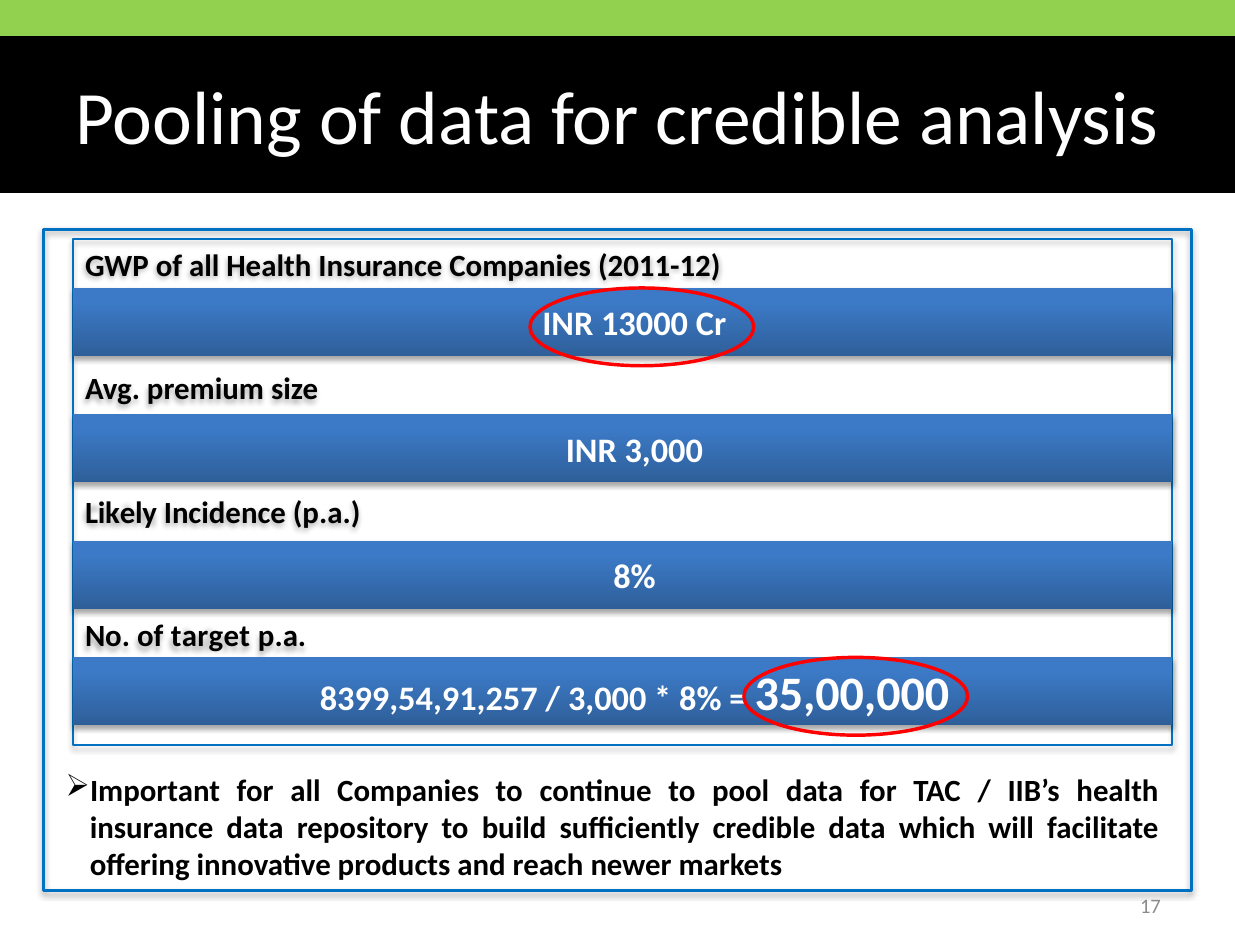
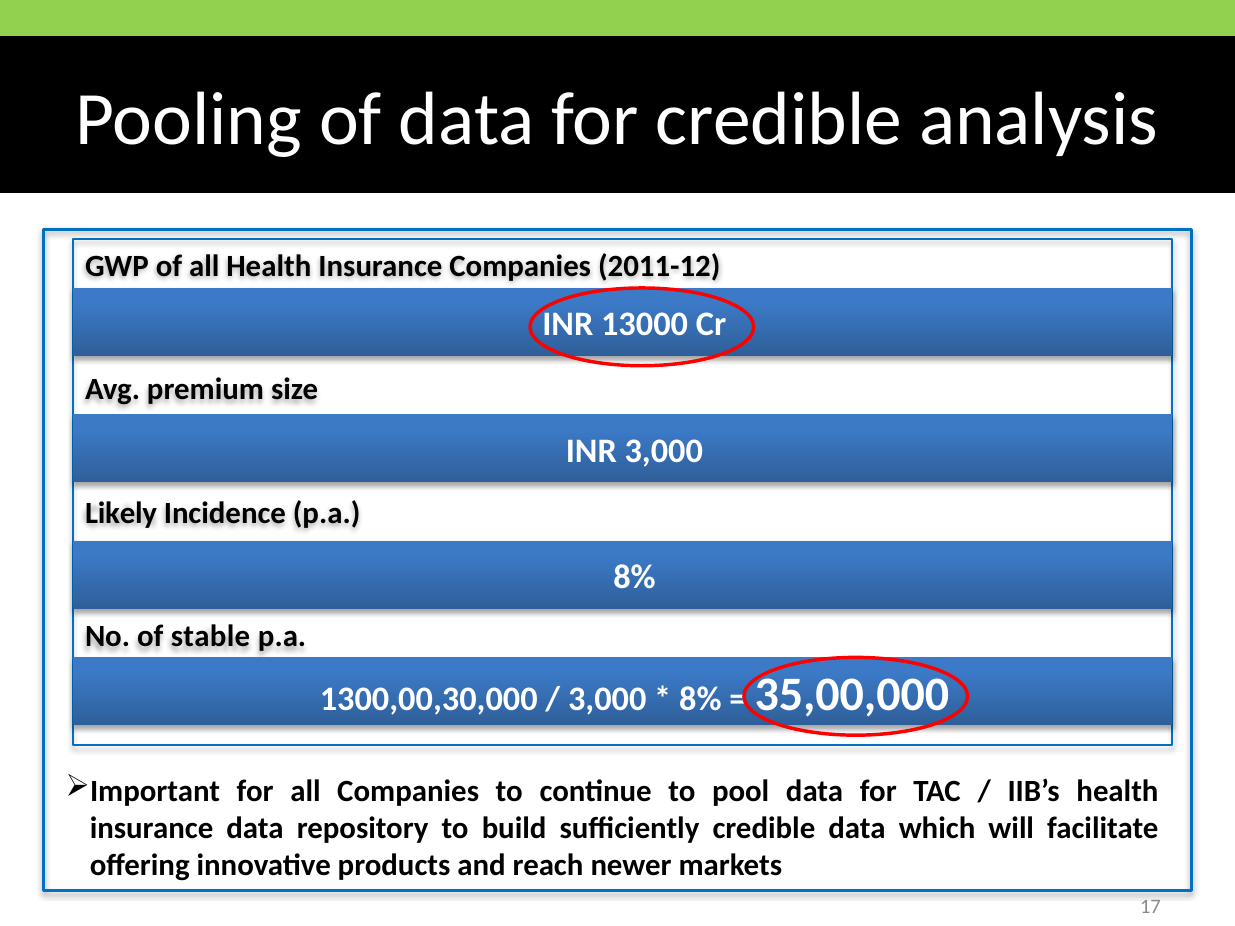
target: target -> stable
8399,54,91,257: 8399,54,91,257 -> 1300,00,30,000
